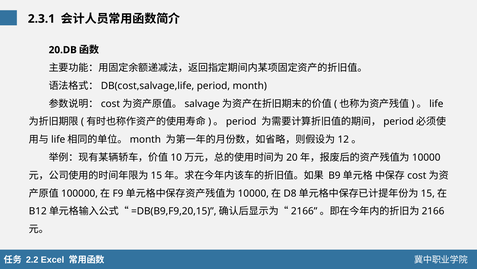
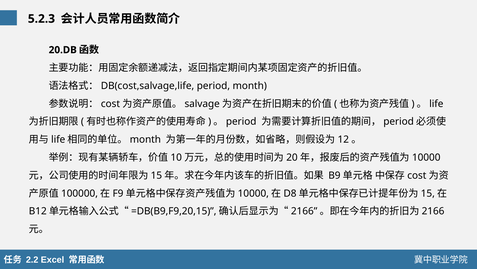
2.3.1: 2.3.1 -> 5.2.3
